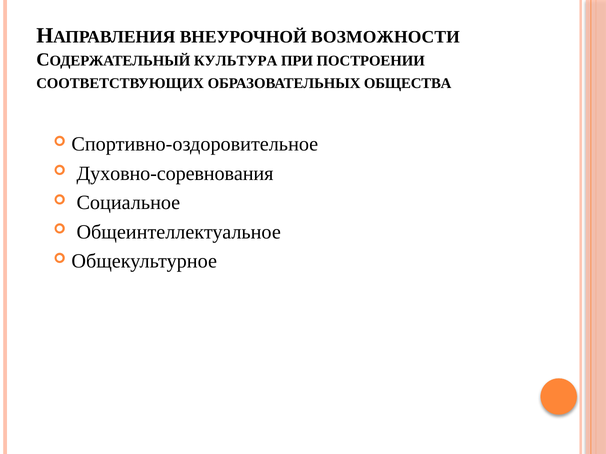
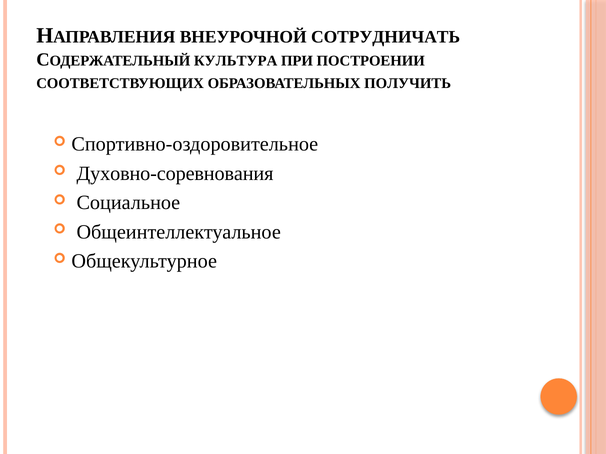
ВОЗМОЖНОСТИ: ВОЗМОЖНОСТИ -> СОТРУДНИЧАТЬ
ОБЩЕСТВА: ОБЩЕСТВА -> ПОЛУЧИТЬ
